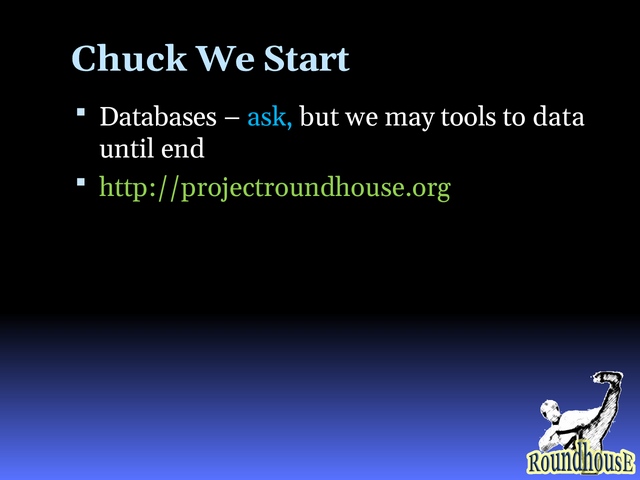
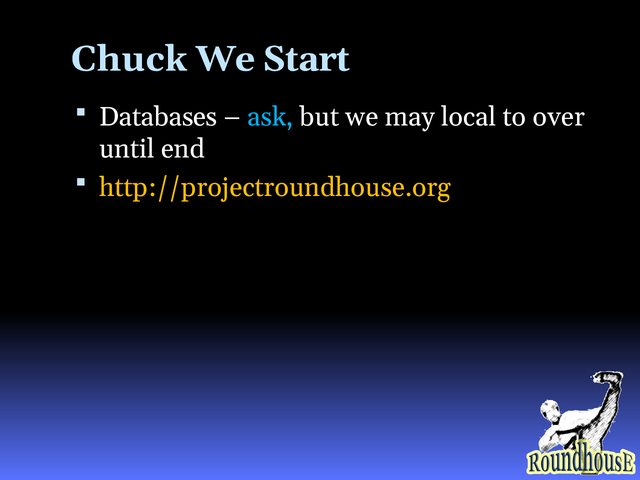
tools: tools -> local
data: data -> over
http://projectroundhouse.org colour: light green -> yellow
